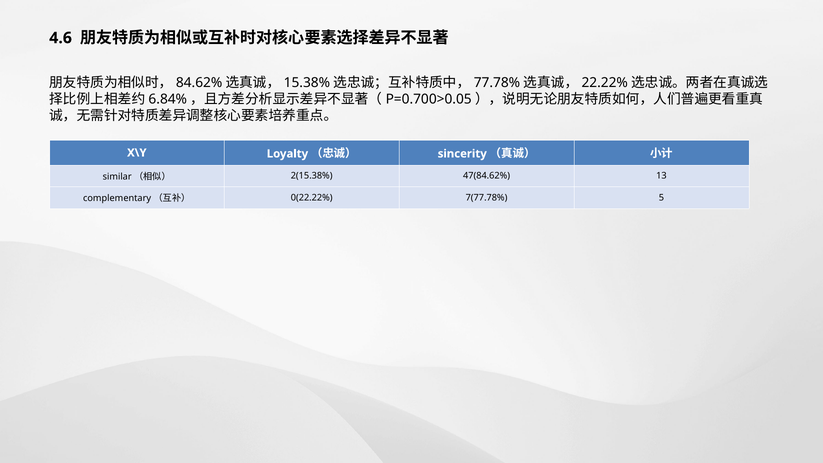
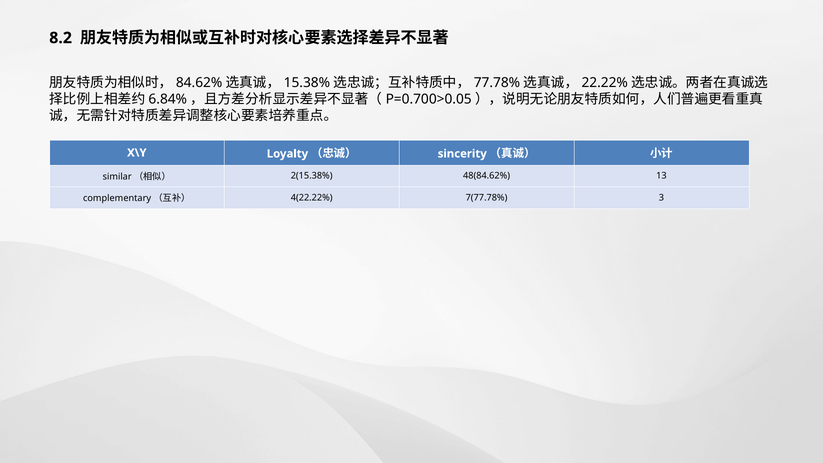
4.6: 4.6 -> 8.2
47(84.62%: 47(84.62% -> 48(84.62%
0(22.22%: 0(22.22% -> 4(22.22%
5: 5 -> 3
